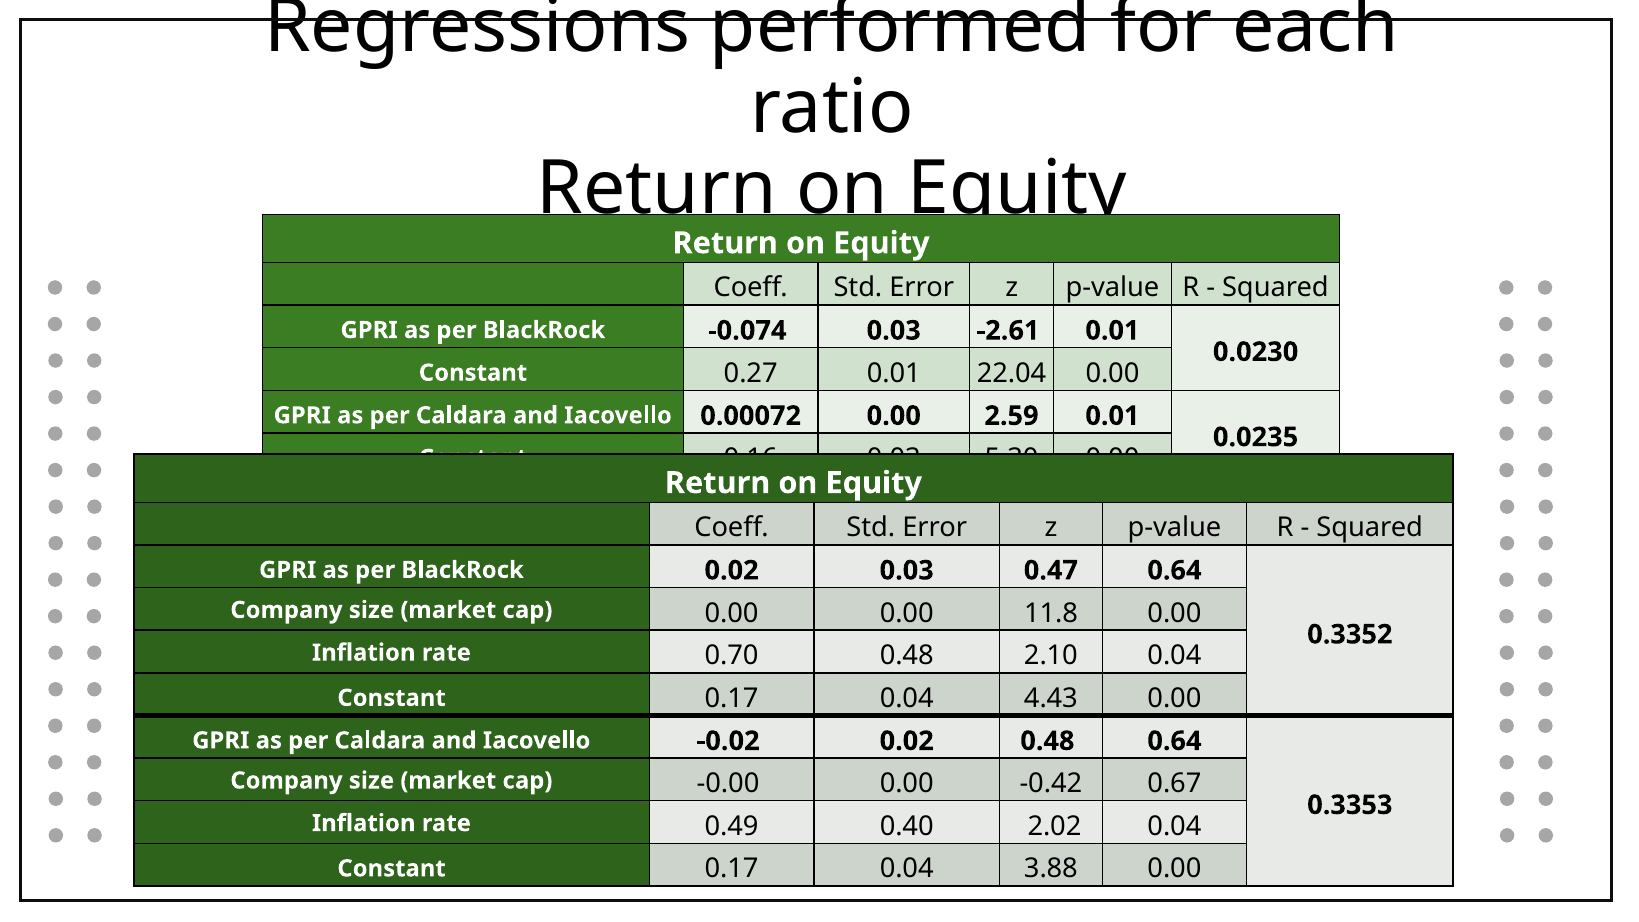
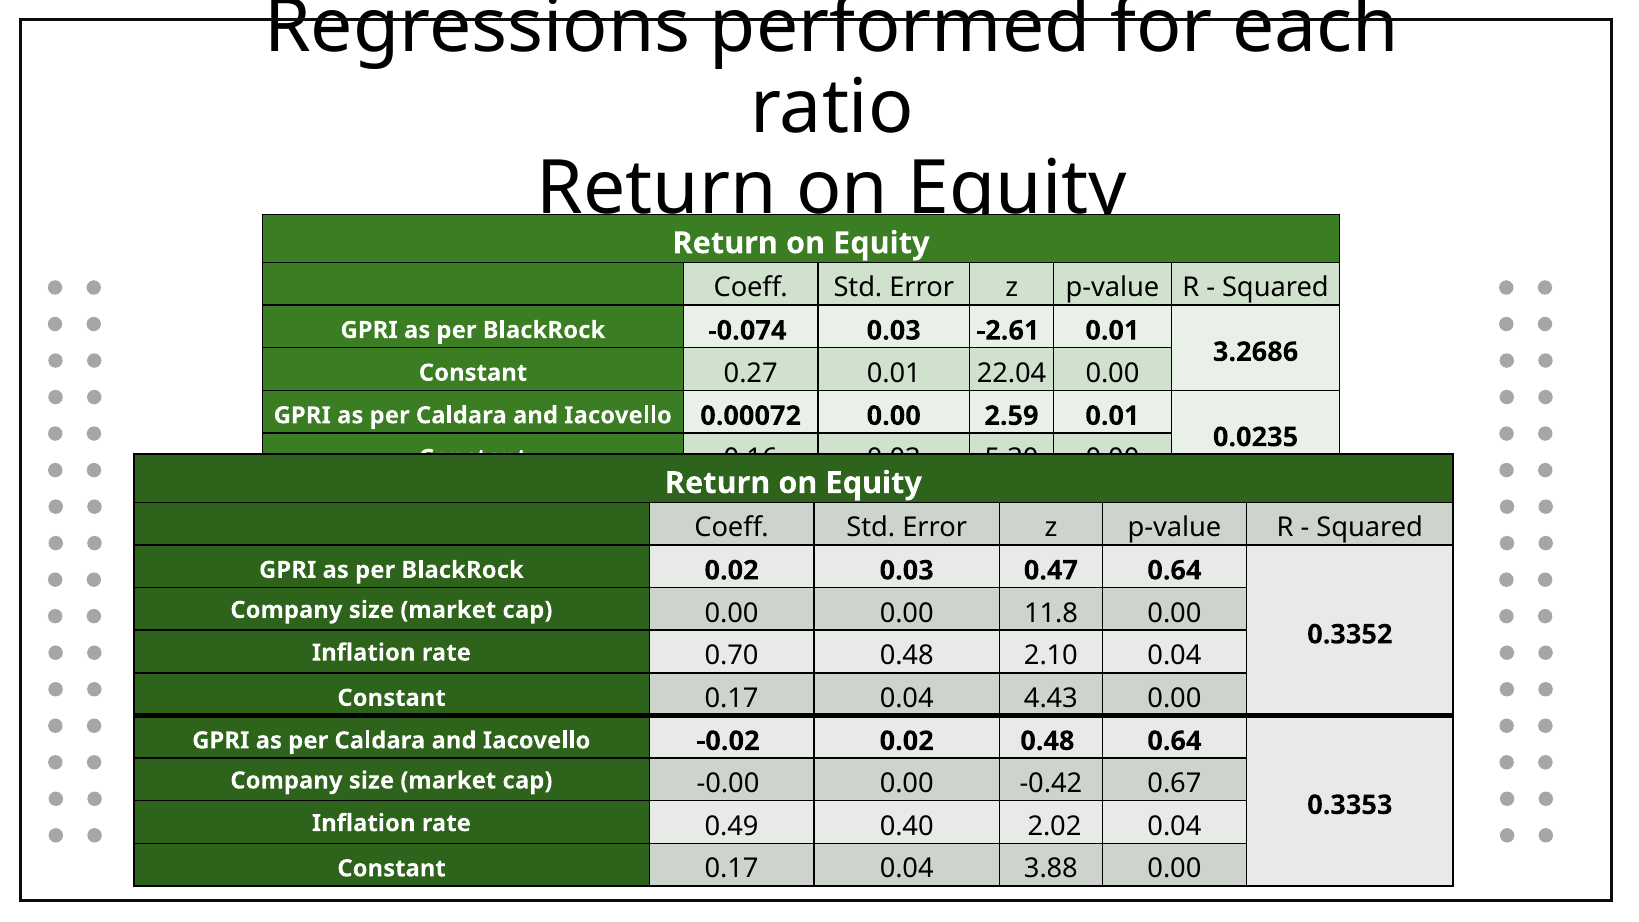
0.0230: 0.0230 -> 3.2686
